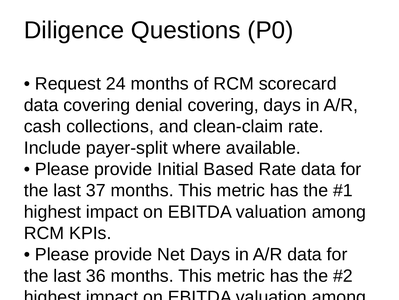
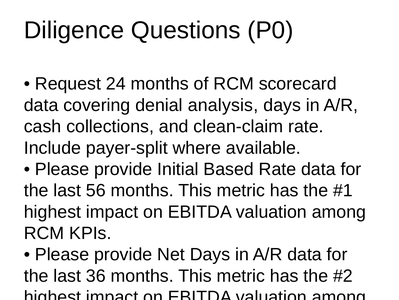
denial covering: covering -> analysis
37: 37 -> 56
